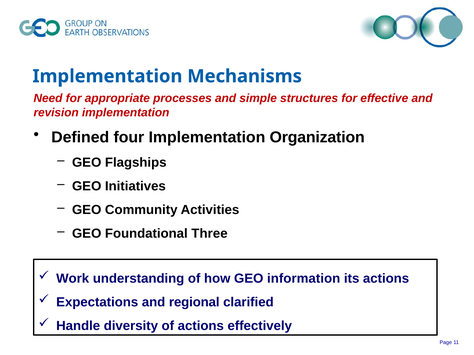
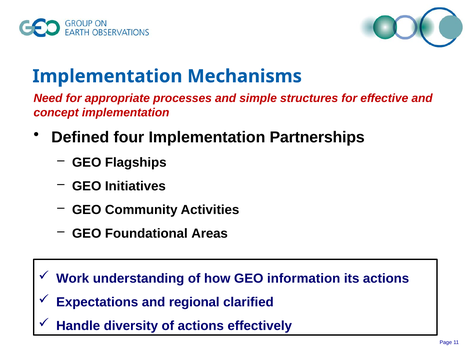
revision: revision -> concept
Organization: Organization -> Partnerships
Three: Three -> Areas
